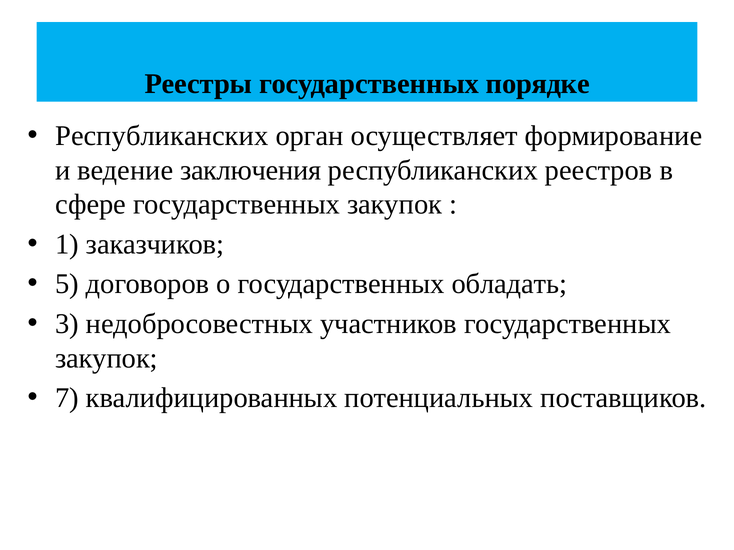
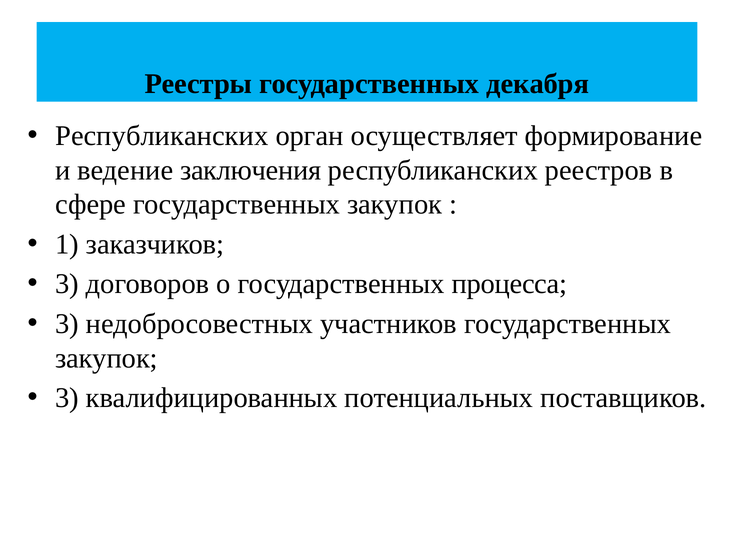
порядке: порядке -> декабря
5 at (67, 284): 5 -> 3
обладать: обладать -> процесса
7 at (67, 398): 7 -> 3
